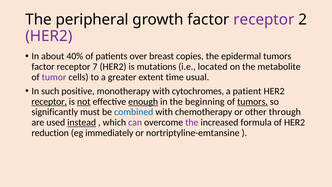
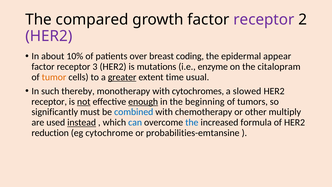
peripheral: peripheral -> compared
40%: 40% -> 10%
copies: copies -> coding
epidermal tumors: tumors -> appear
7: 7 -> 3
located: located -> enzyme
metabolite: metabolite -> citalopram
tumor colour: purple -> orange
greater underline: none -> present
positive: positive -> thereby
patient: patient -> slowed
receptor at (49, 101) underline: present -> none
tumors at (252, 101) underline: present -> none
through: through -> multiply
can colour: purple -> blue
the at (192, 122) colour: purple -> blue
immediately: immediately -> cytochrome
nortriptyline-emtansine: nortriptyline-emtansine -> probabilities-emtansine
